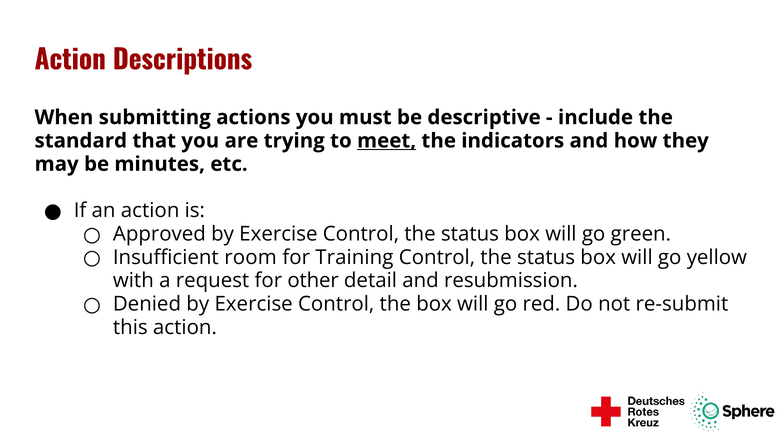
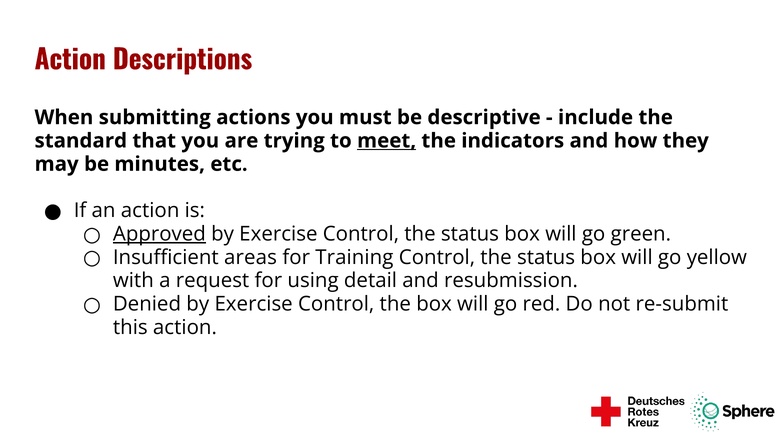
Approved underline: none -> present
room: room -> areas
other: other -> using
